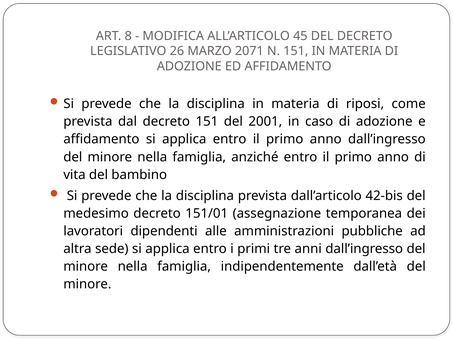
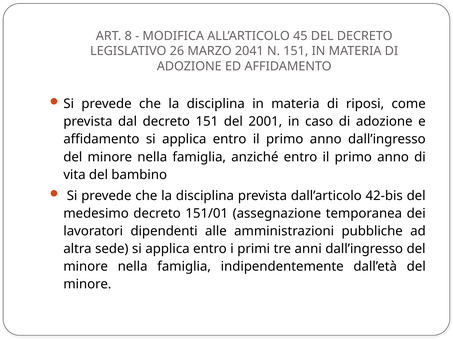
2071: 2071 -> 2041
